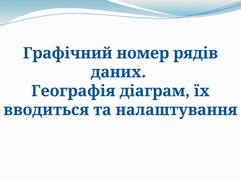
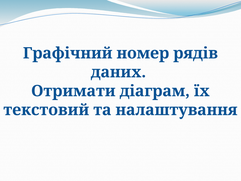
Географія: Географія -> Отримати
вводиться: вводиться -> текстовий
